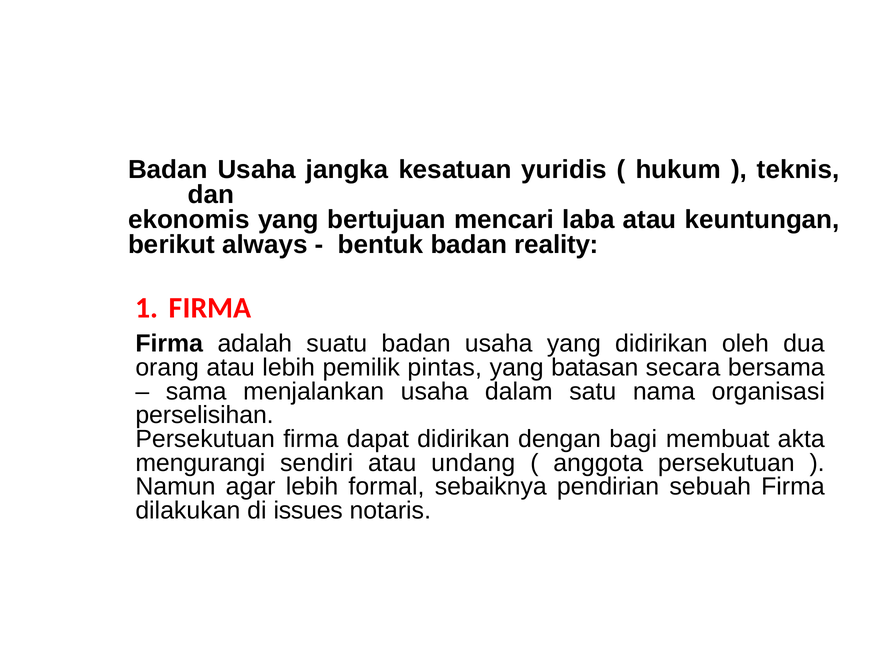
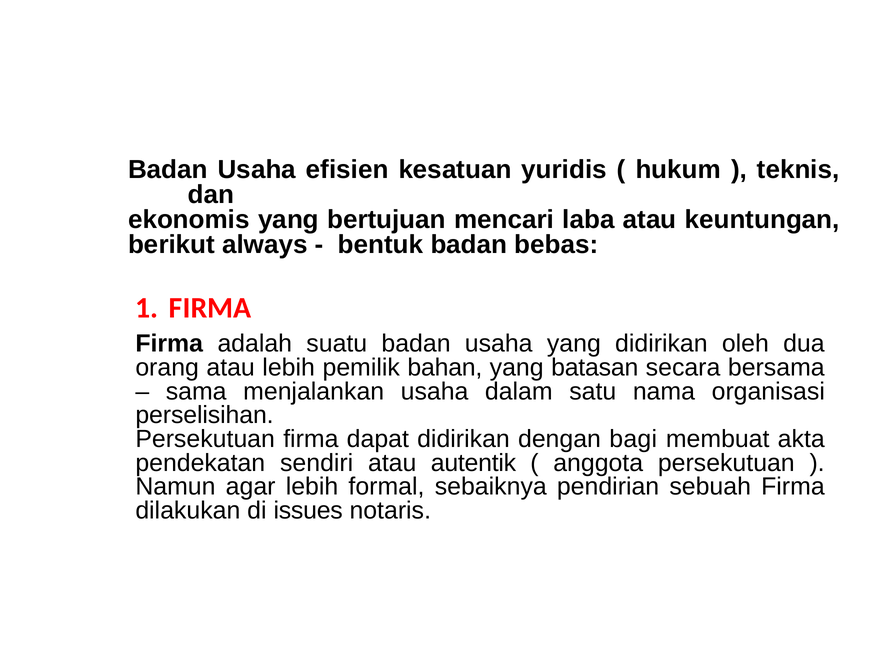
jangka: jangka -> efisien
reality: reality -> bebas
pintas: pintas -> bahan
mengurangi: mengurangi -> pendekatan
undang: undang -> autentik
